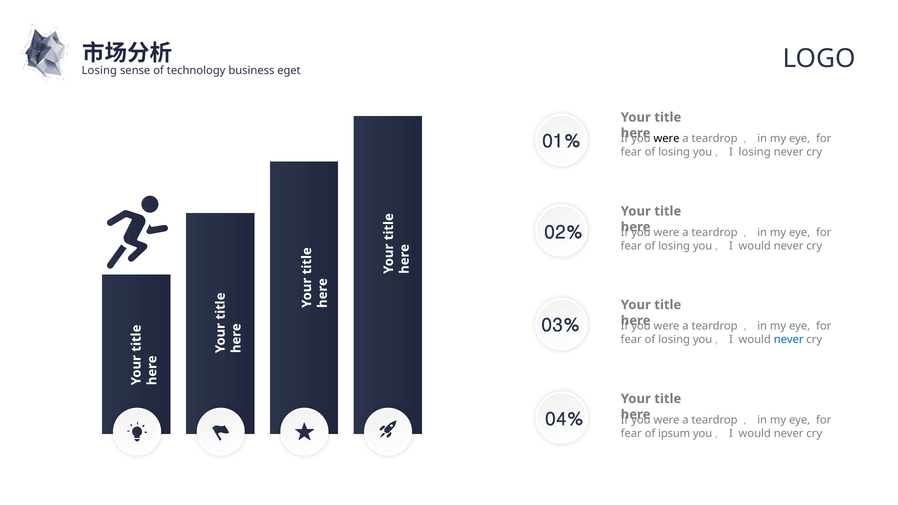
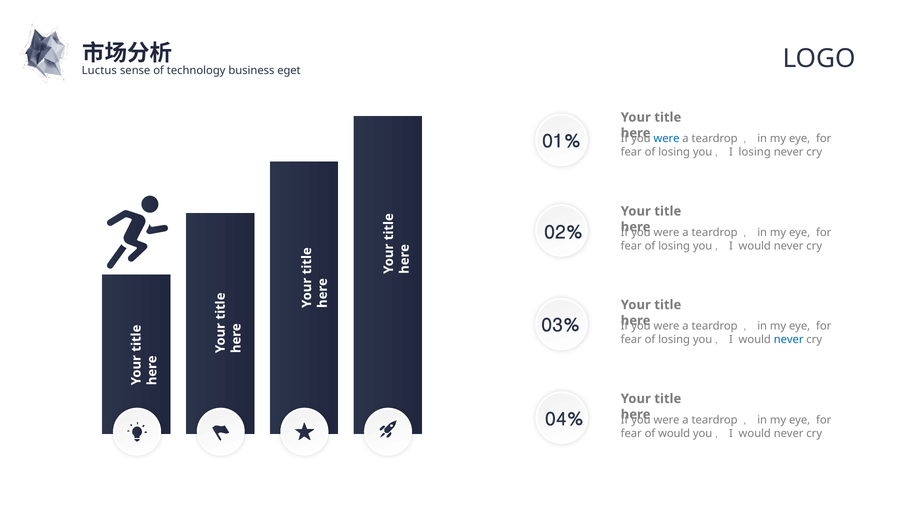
Losing at (99, 71): Losing -> Luctus
were at (667, 139) colour: black -> blue
of ipsum: ipsum -> would
